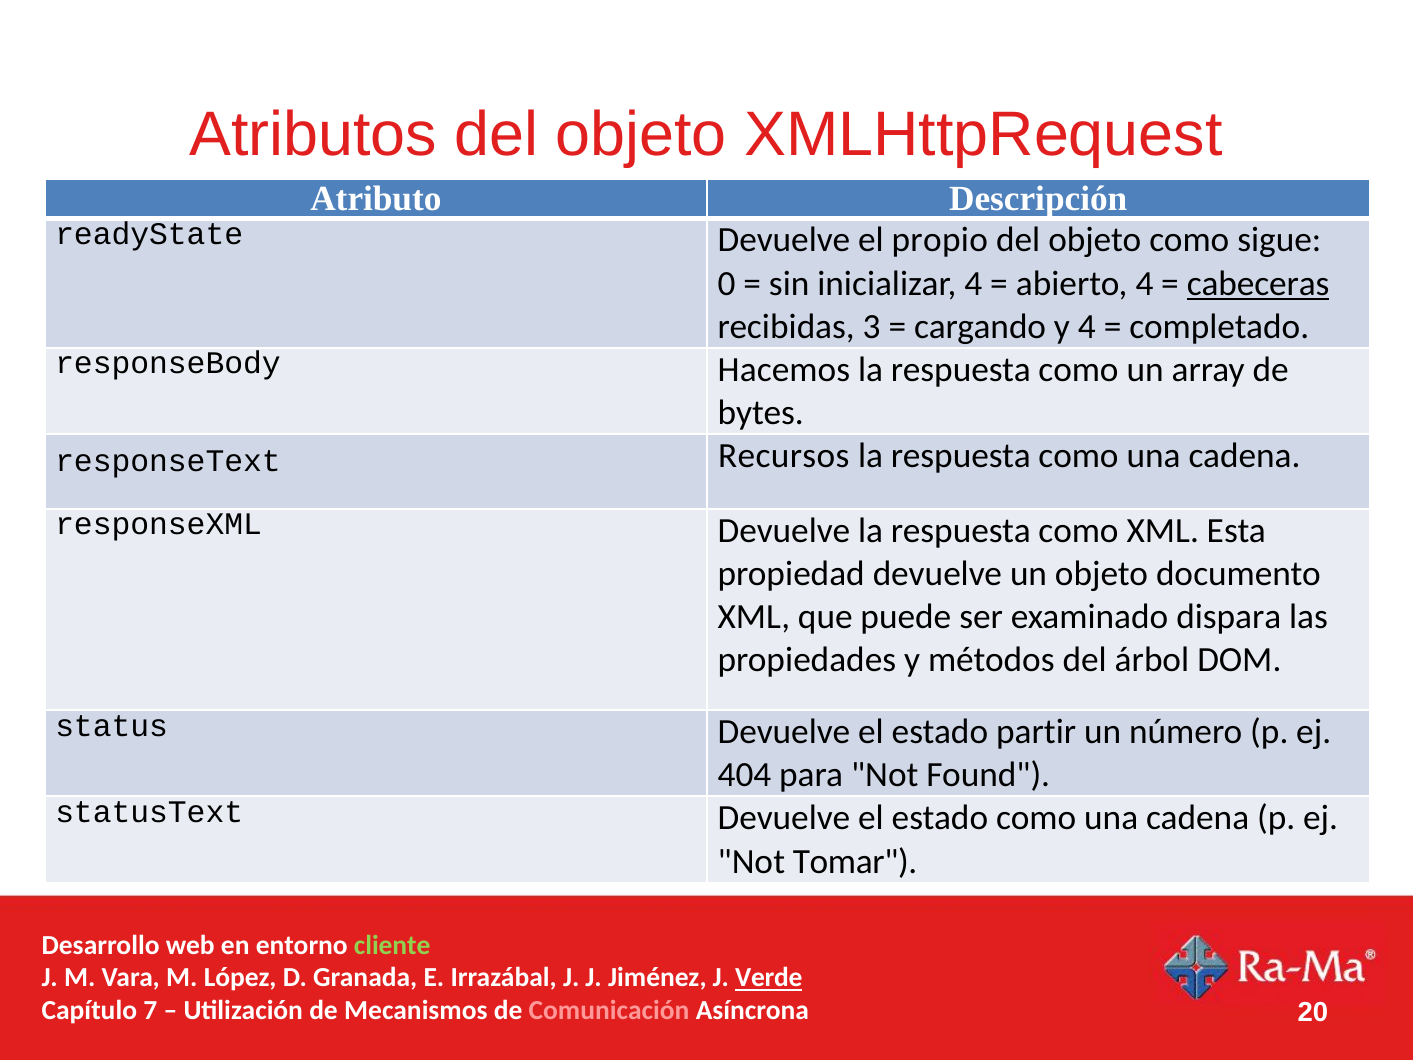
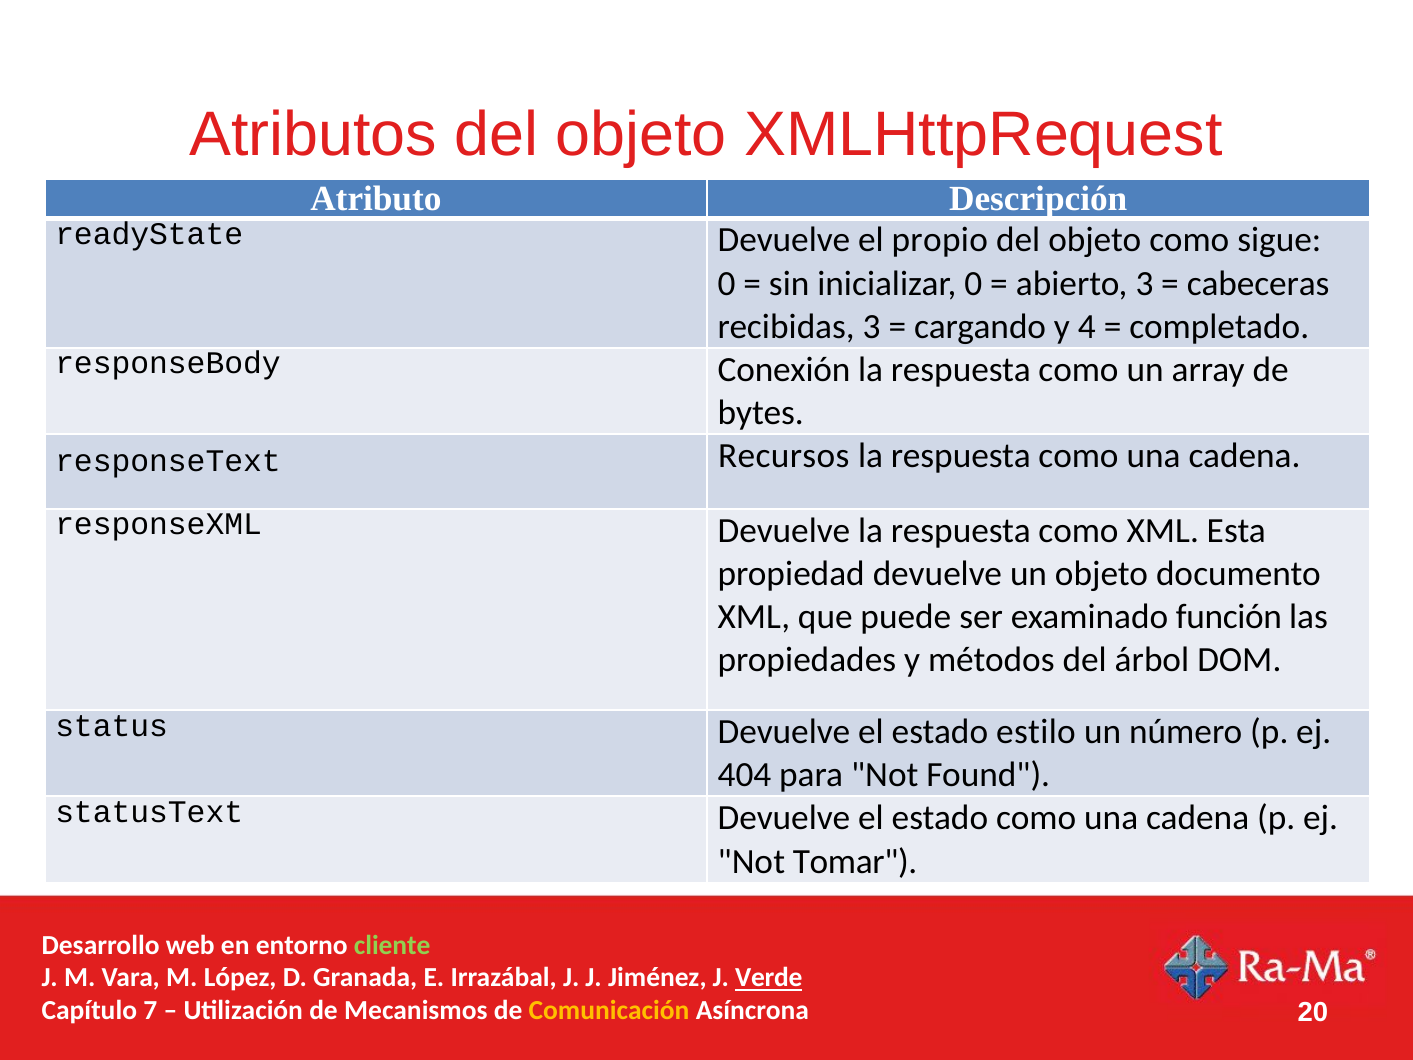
inicializar 4: 4 -> 0
abierto 4: 4 -> 3
cabeceras underline: present -> none
Hacemos: Hacemos -> Conexión
dispara: dispara -> función
partir: partir -> estilo
Comunicación colour: pink -> yellow
